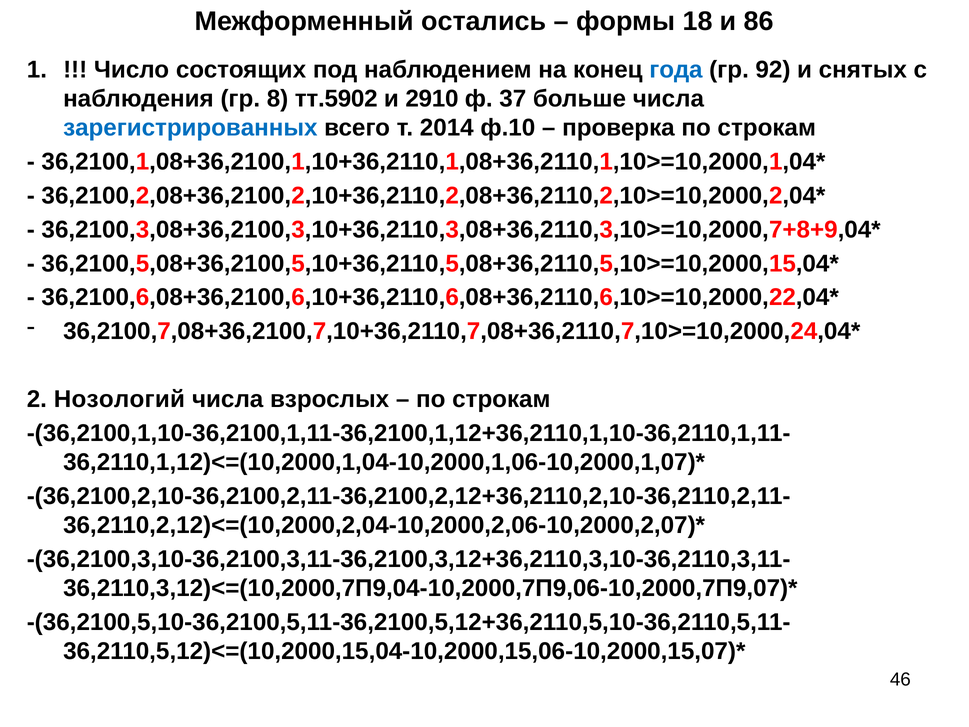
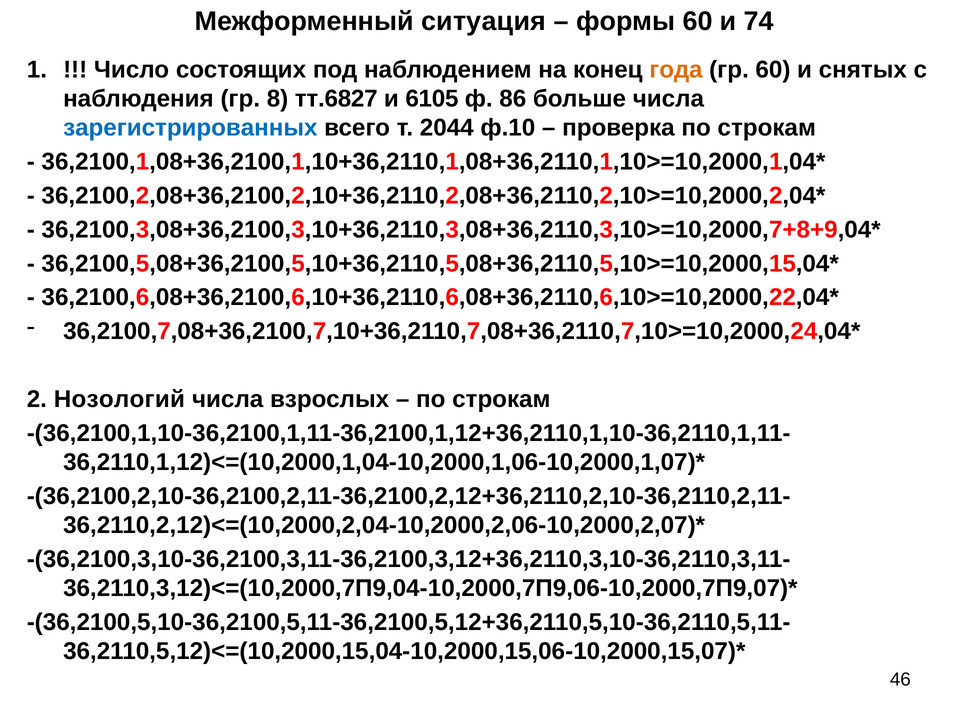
остались: остались -> ситуация
формы 18: 18 -> 60
86: 86 -> 74
года colour: blue -> orange
гр 92: 92 -> 60
тт.5902: тт.5902 -> тт.6827
2910: 2910 -> 6105
37: 37 -> 86
2014: 2014 -> 2044
